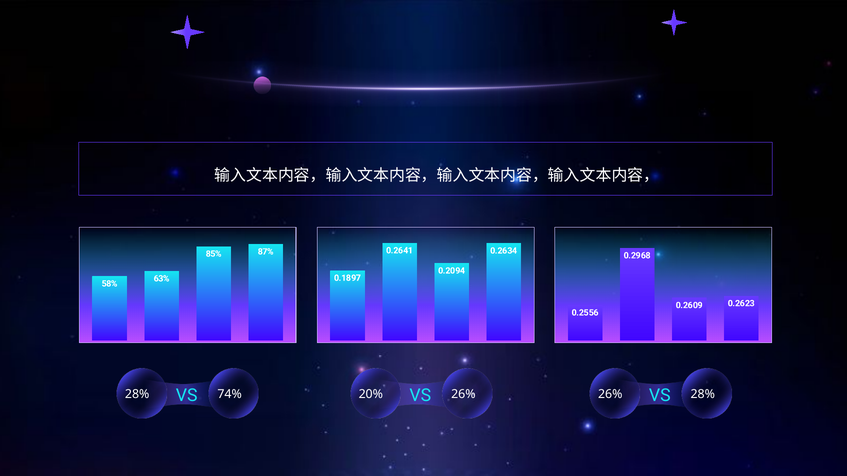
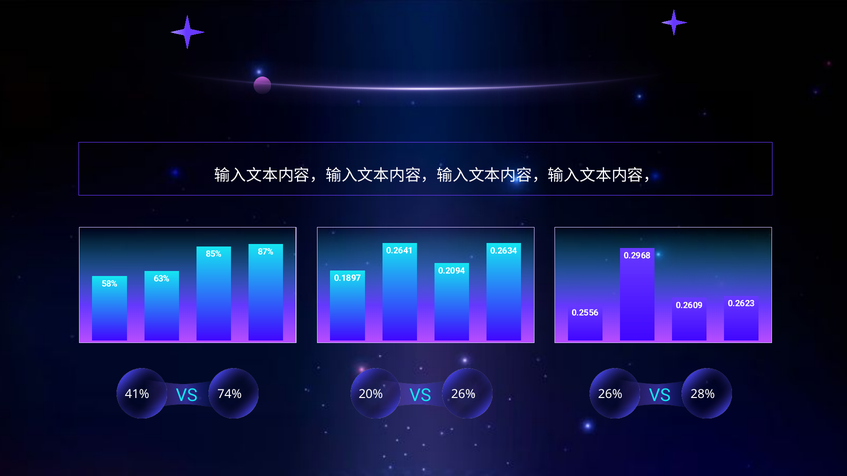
28% at (137, 395): 28% -> 41%
